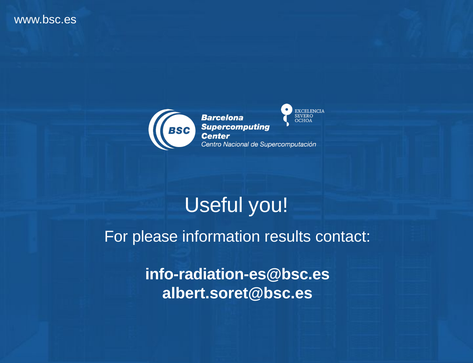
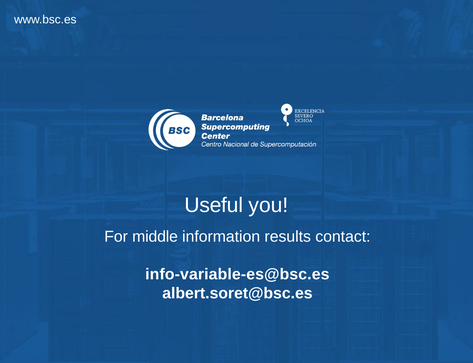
please: please -> middle
info-radiation-es@bsc.es: info-radiation-es@bsc.es -> info-variable-es@bsc.es
